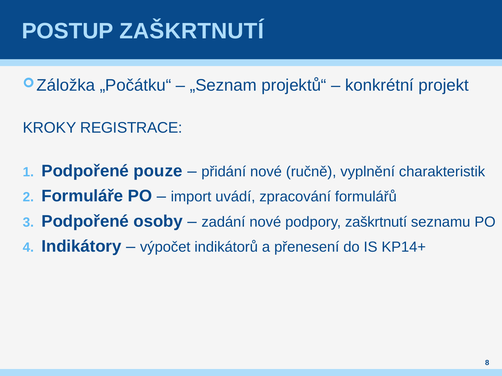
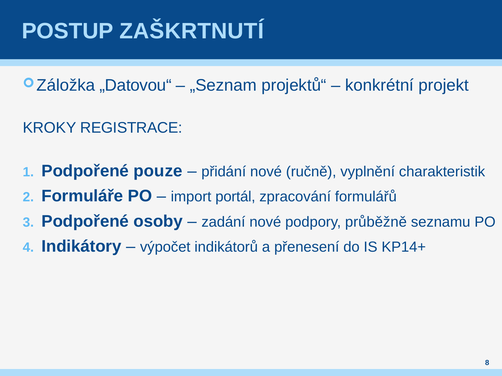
„Počátku“: „Počátku“ -> „Datovou“
uvádí: uvádí -> portál
podpory zaškrtnutí: zaškrtnutí -> průběžně
